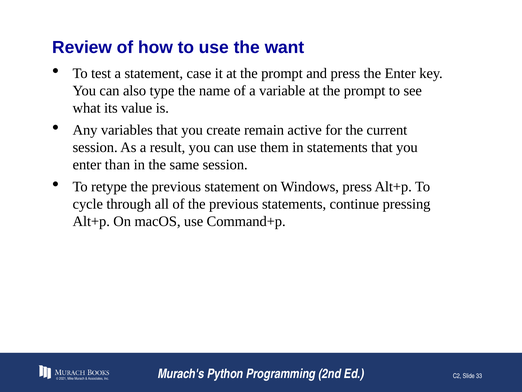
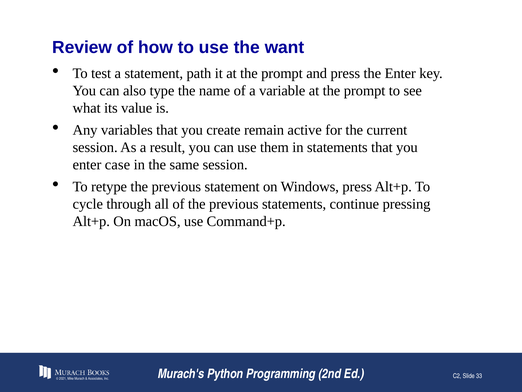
case: case -> path
than: than -> case
